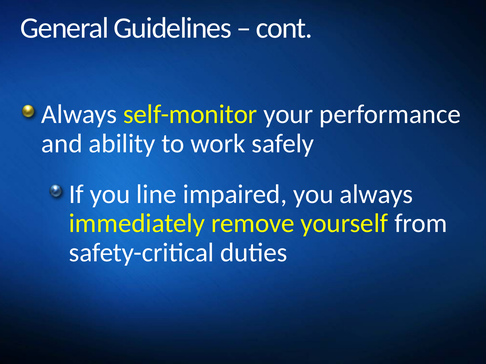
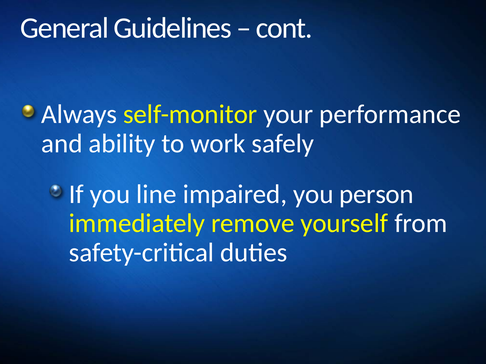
you always: always -> person
